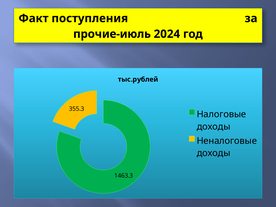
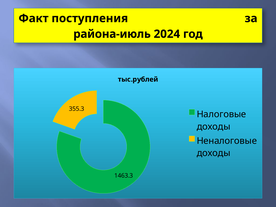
прочие-июль: прочие-июль -> района-июль
